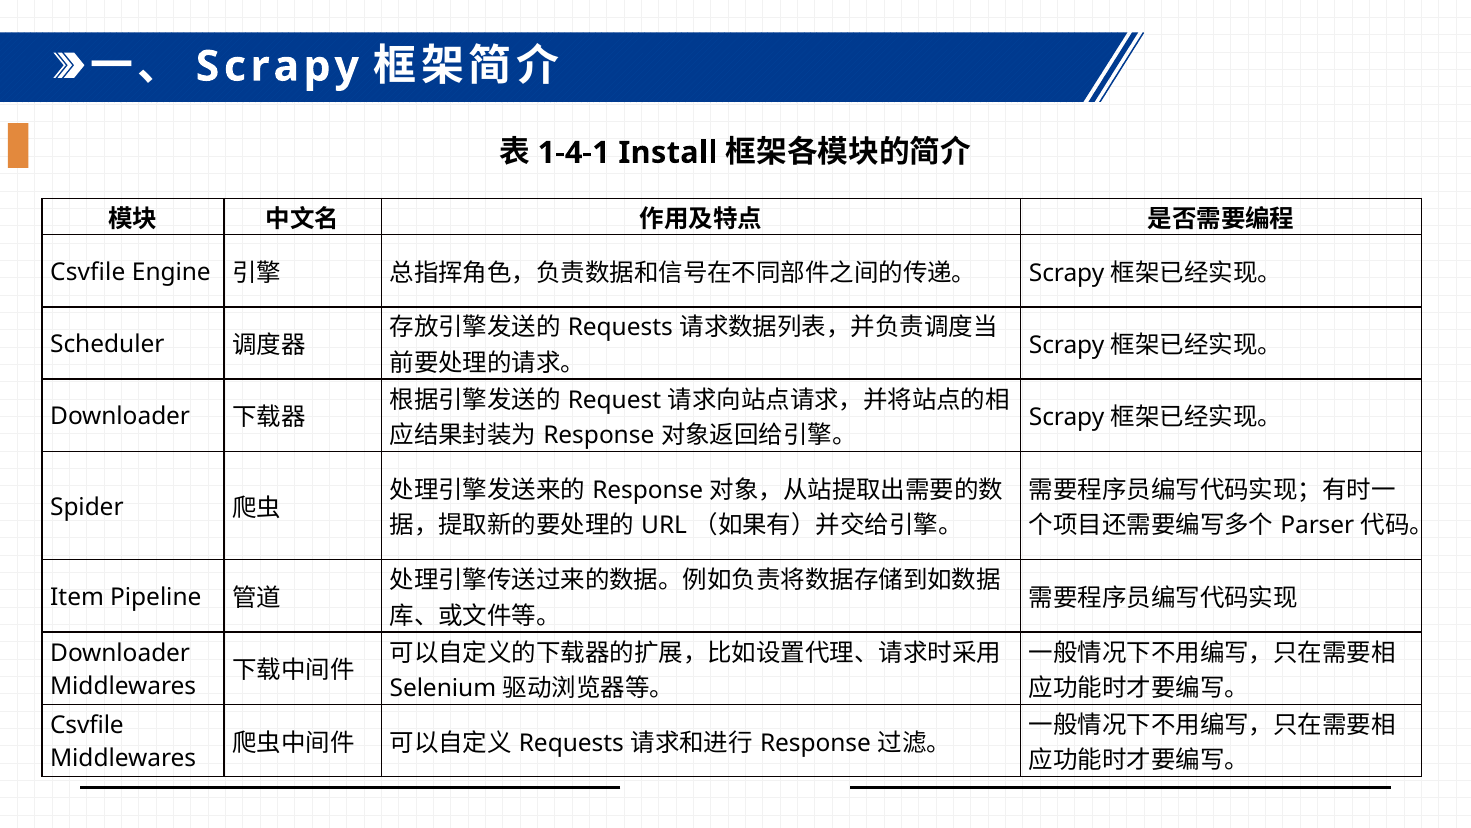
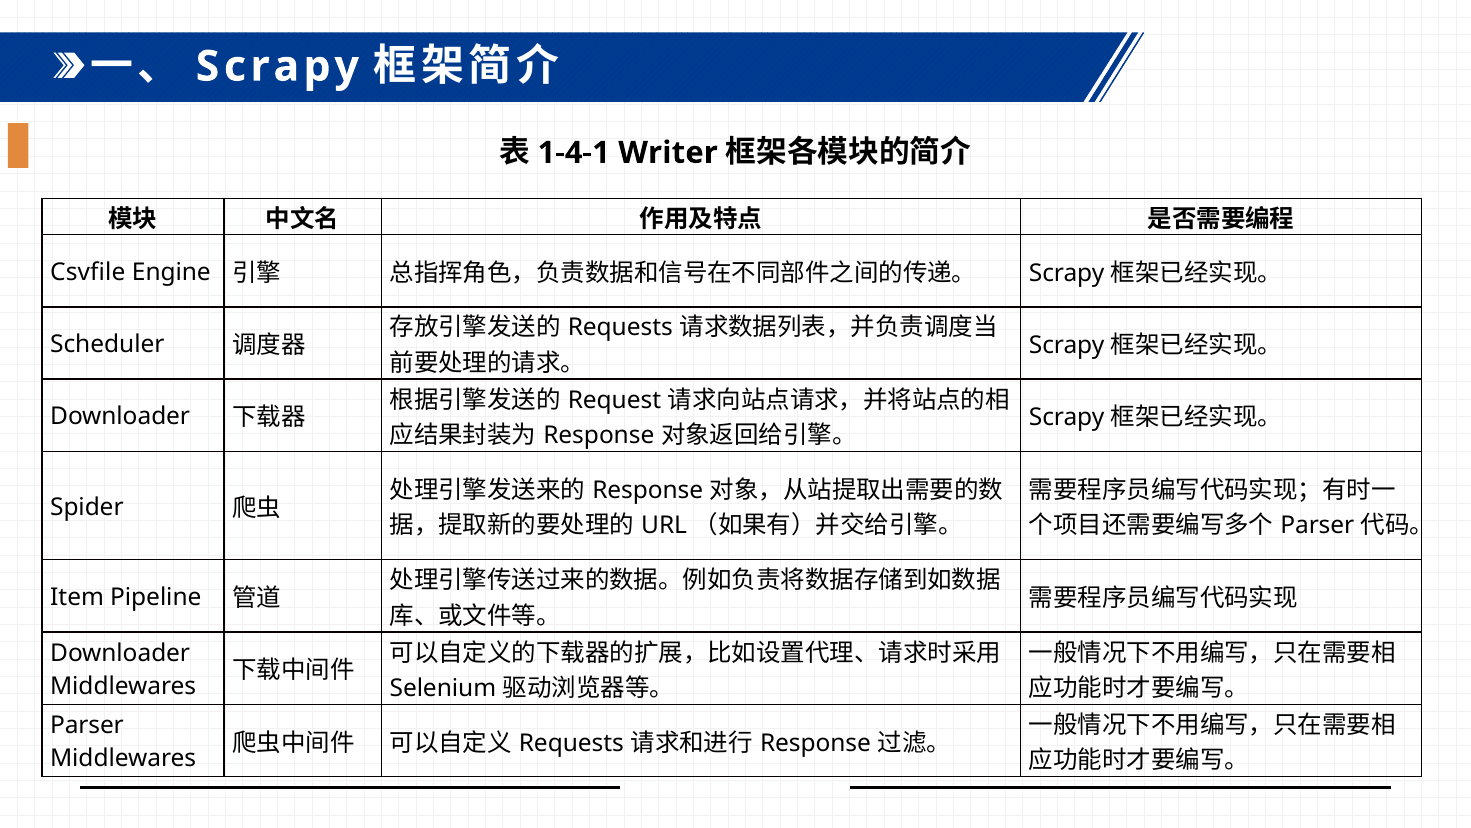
Install: Install -> Writer
Csvfile at (87, 725): Csvfile -> Parser
